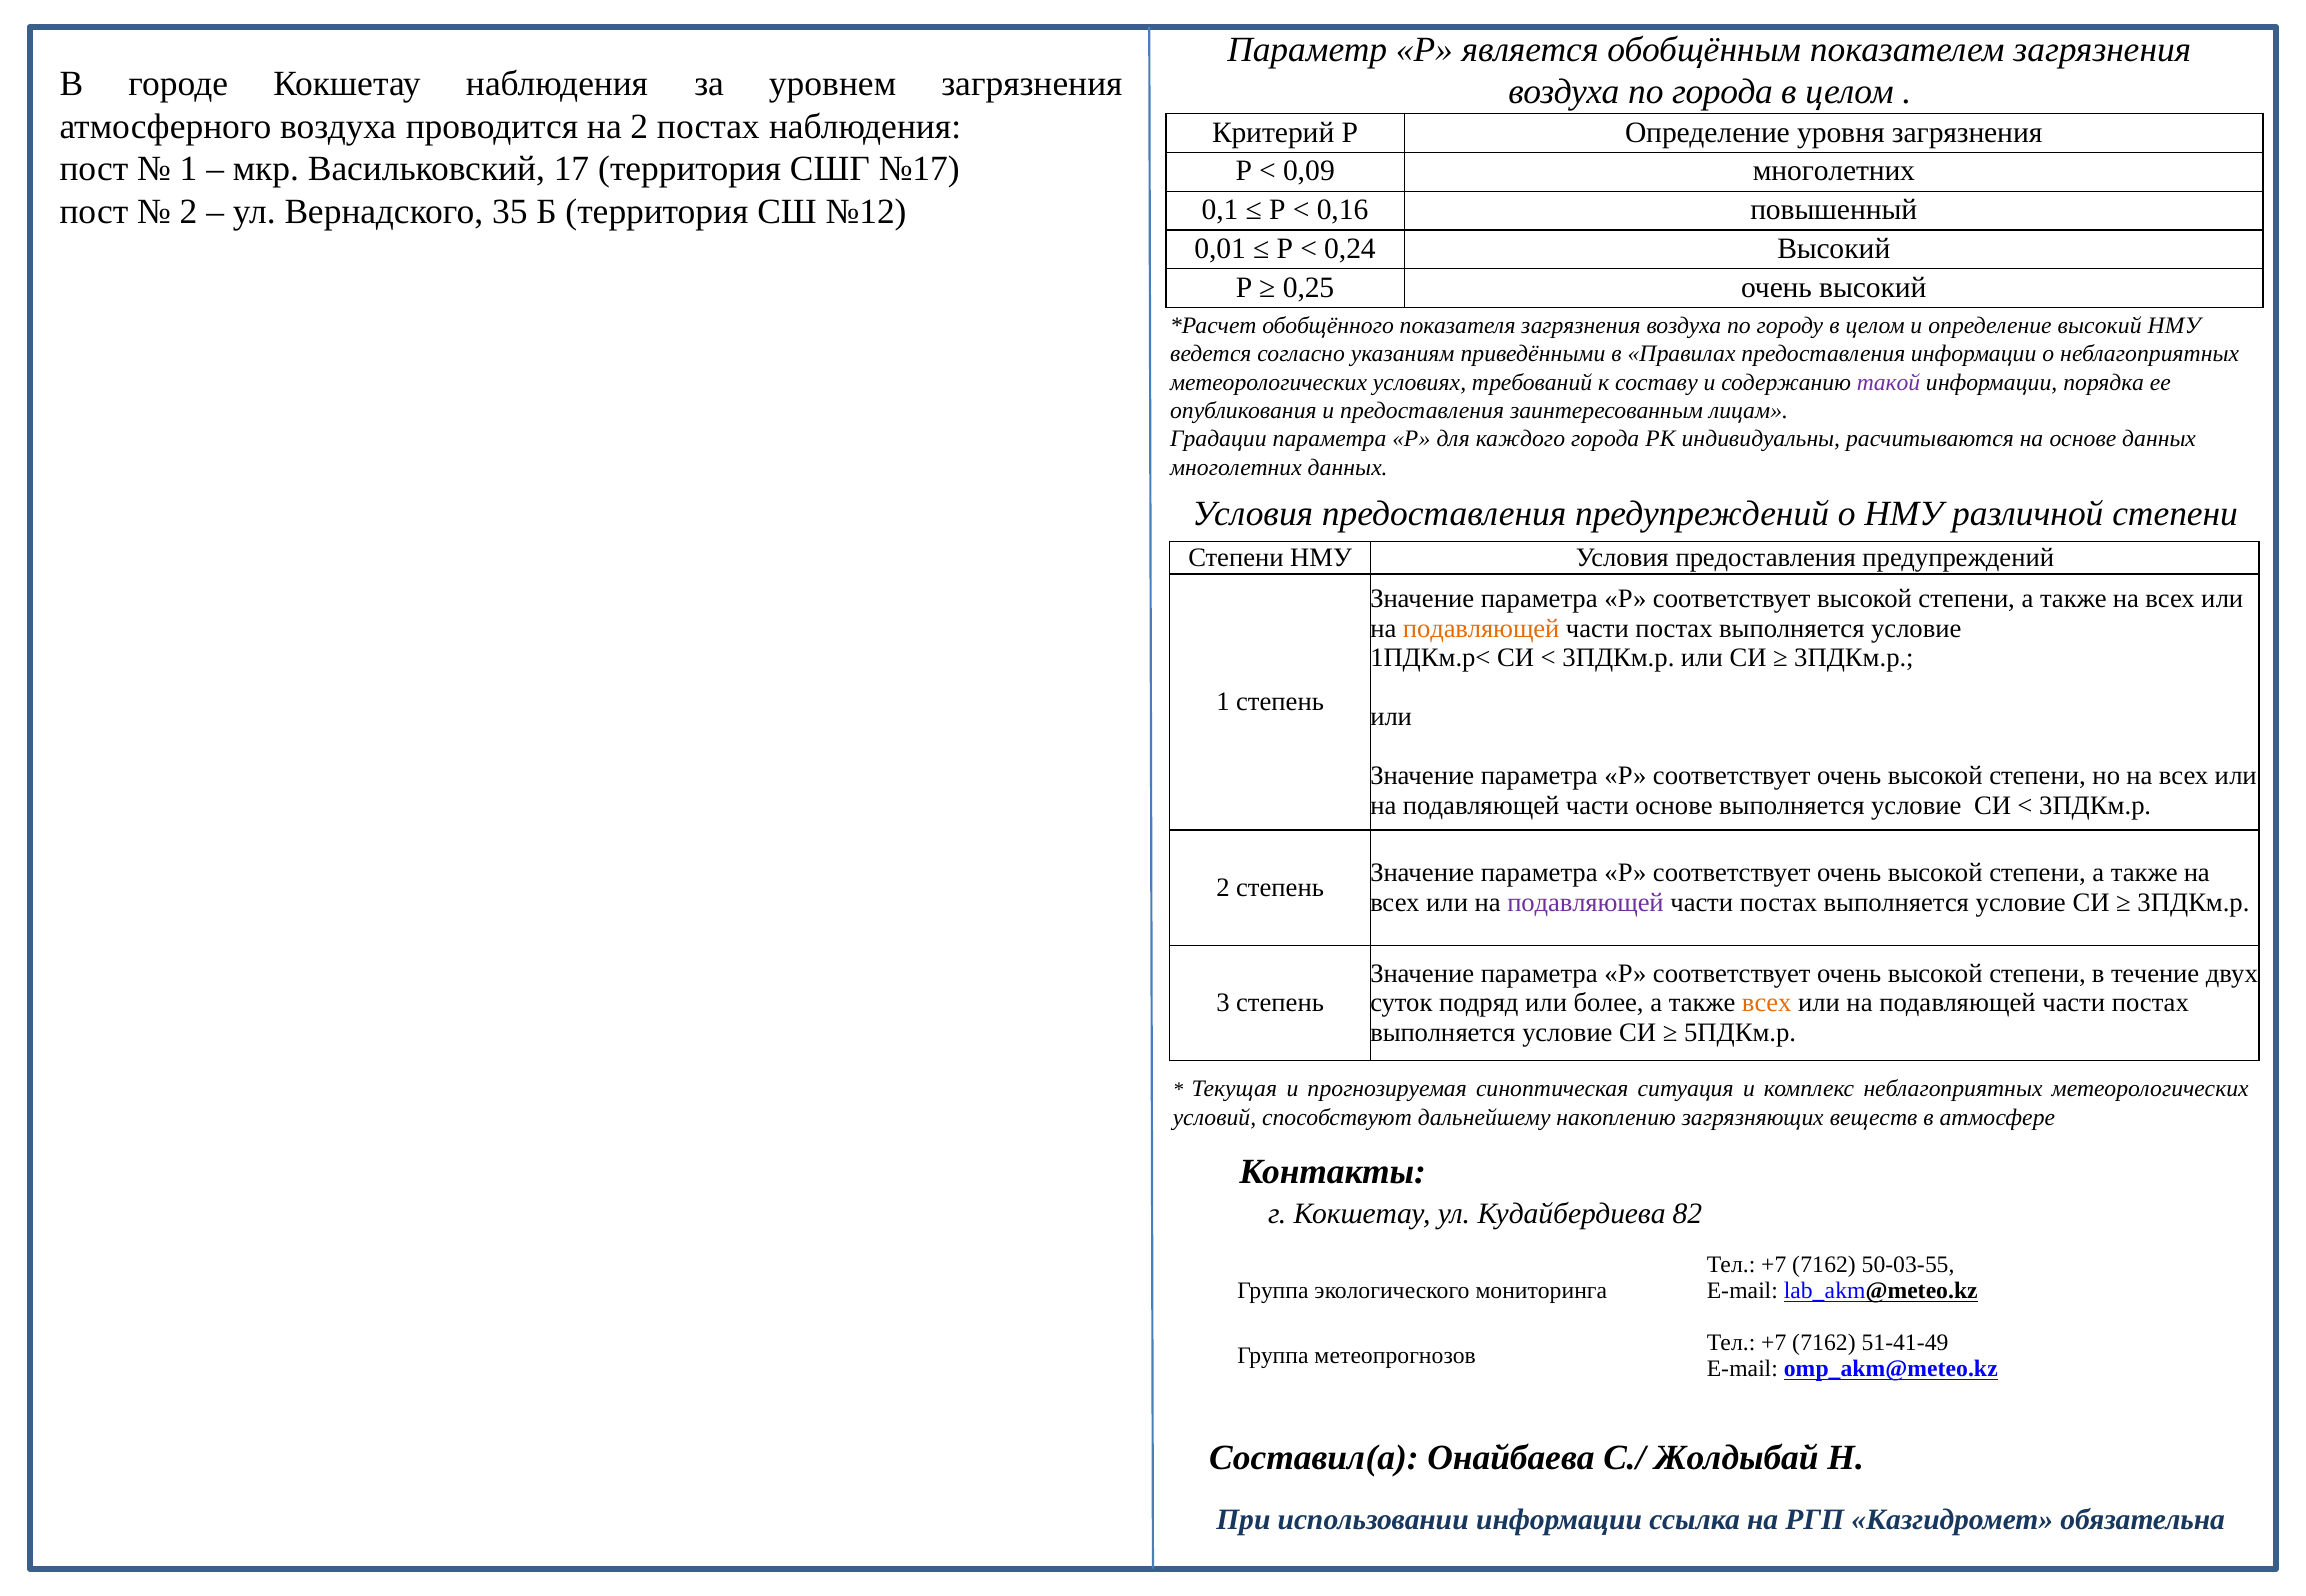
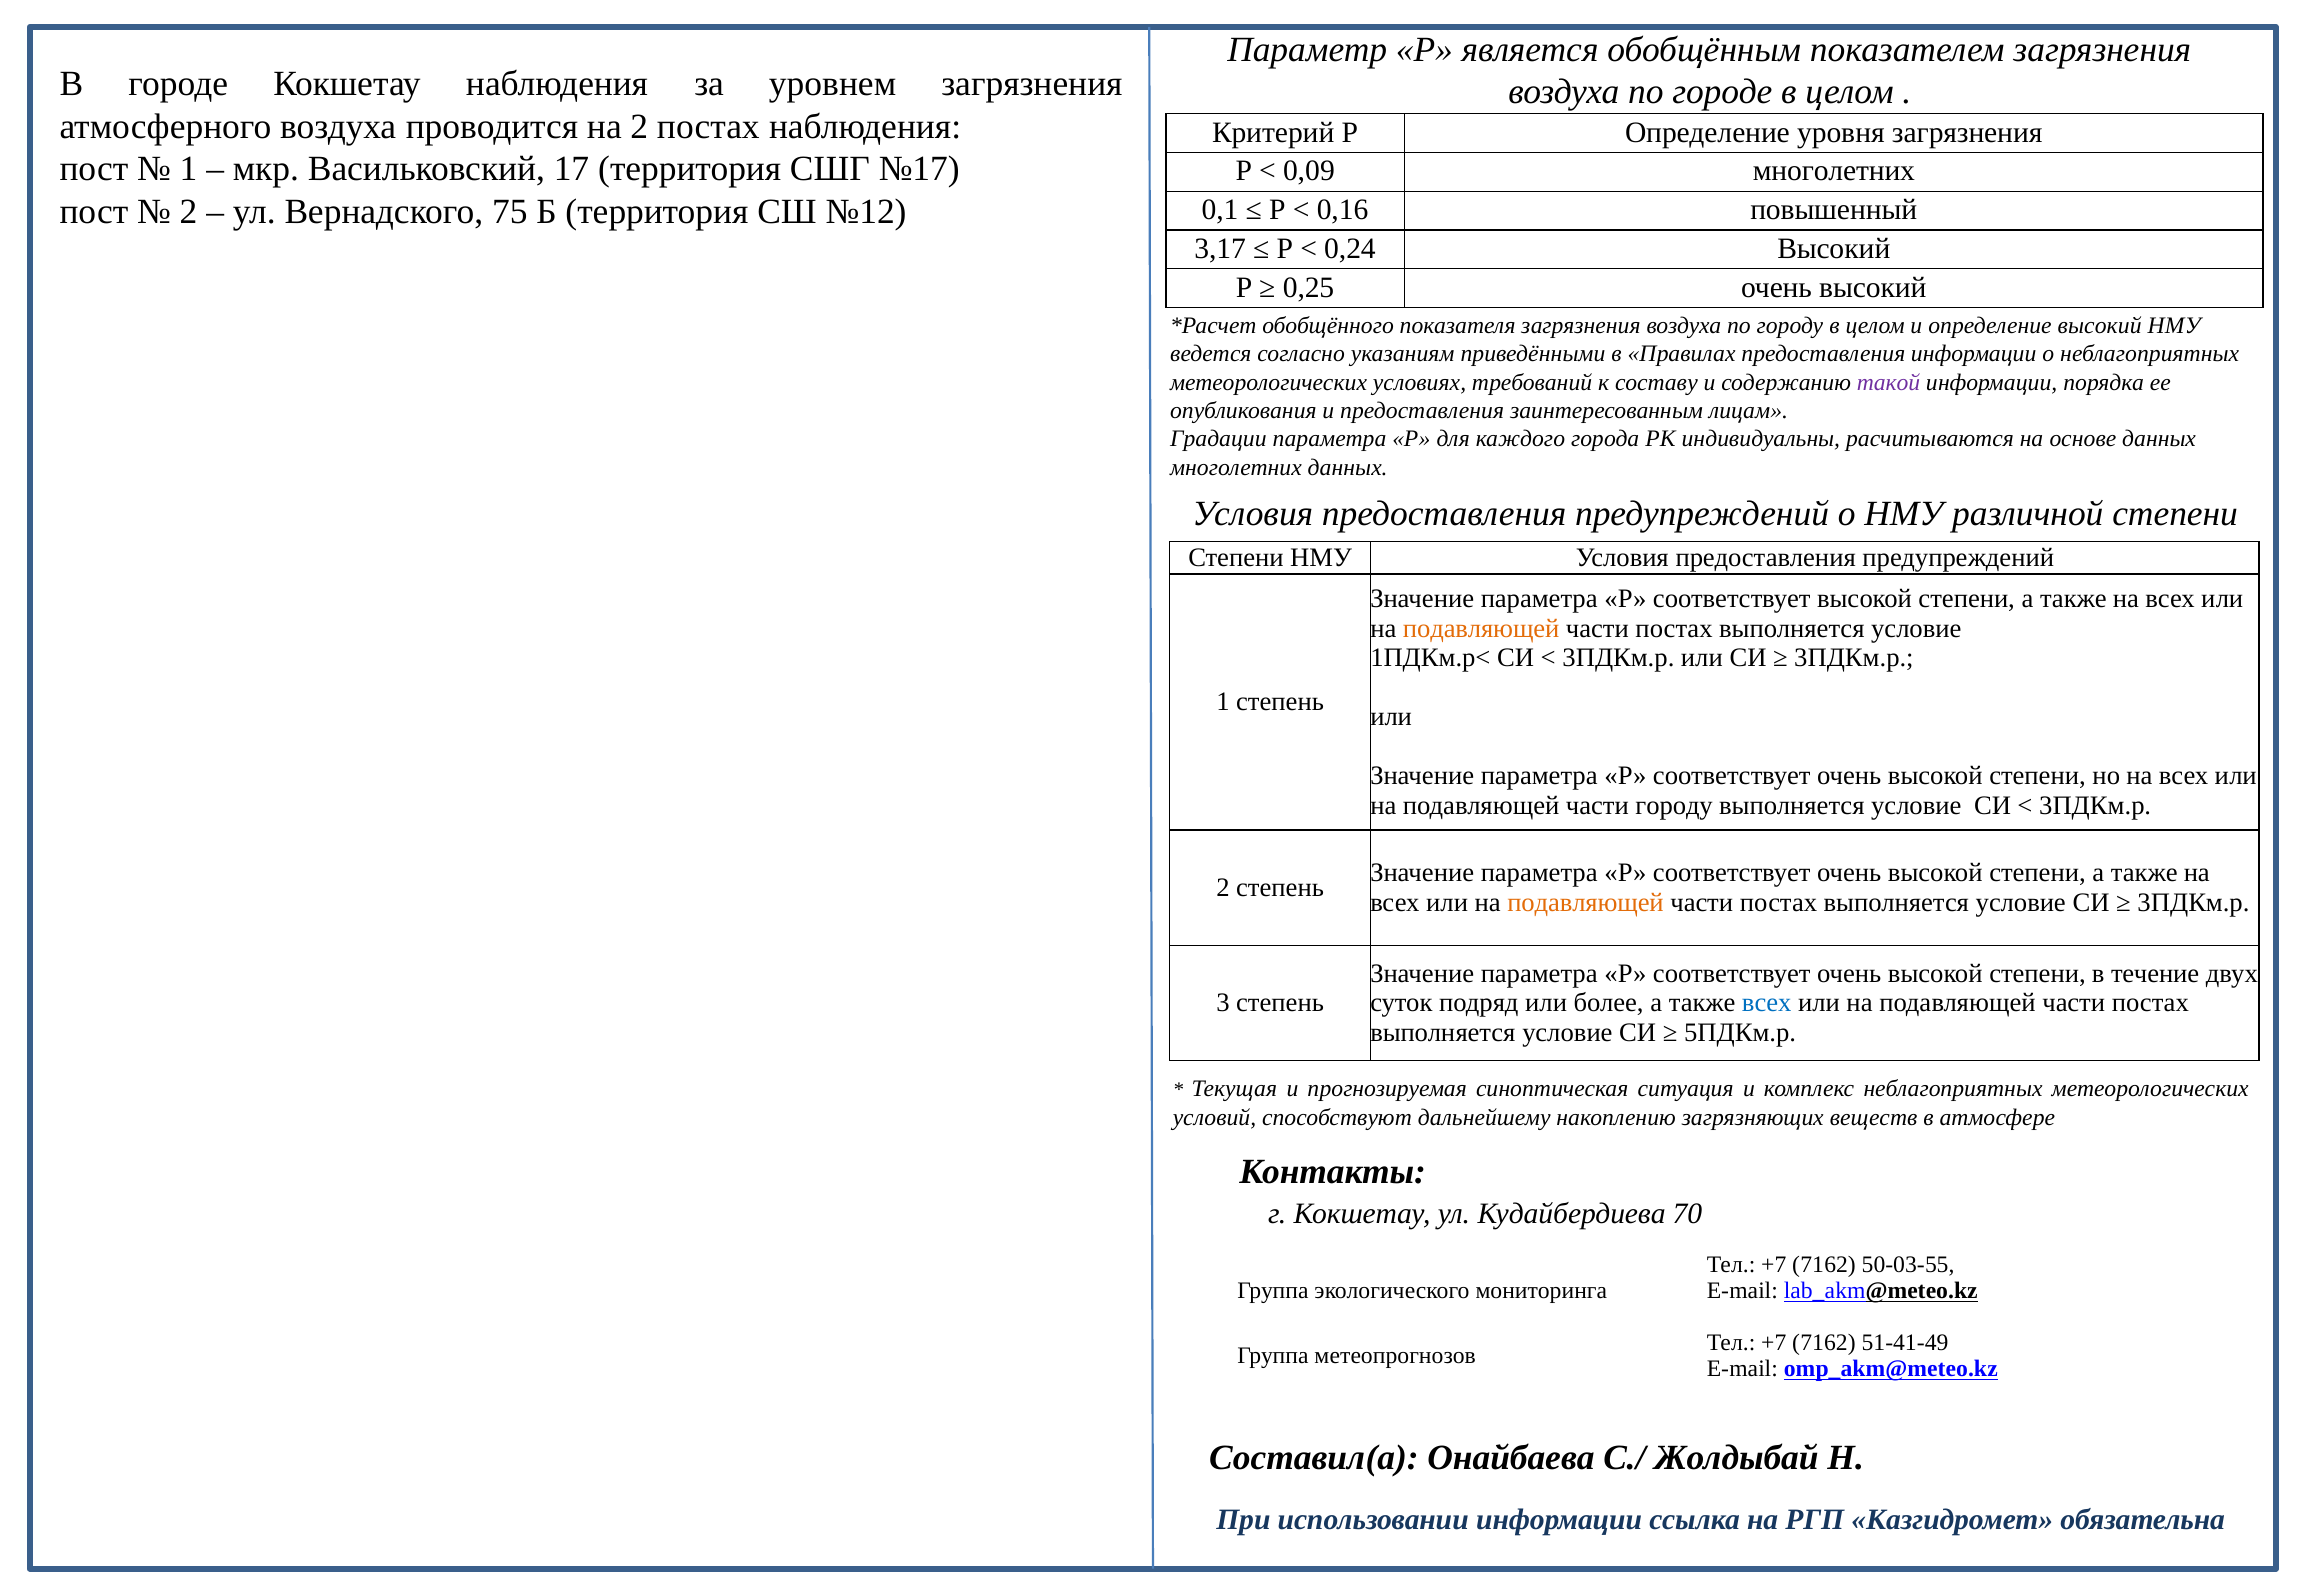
по города: города -> городе
35: 35 -> 75
0,01: 0,01 -> 3,17
части основе: основе -> городу
подавляющей at (1586, 903) colour: purple -> orange
всех at (1767, 1003) colour: orange -> blue
82: 82 -> 70
